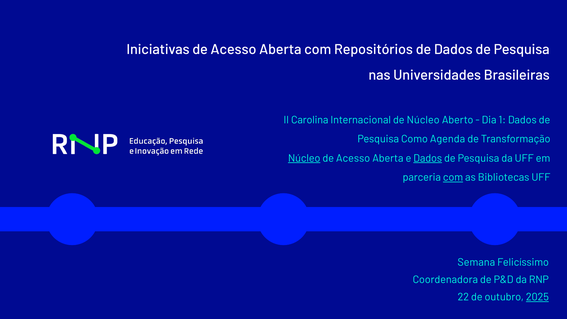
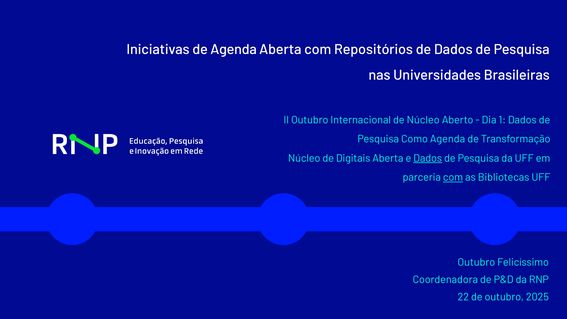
Iniciativas de Acesso: Acesso -> Agenda
II Carolina: Carolina -> Outubro
Núcleo at (304, 158) underline: present -> none
Acesso at (353, 158): Acesso -> Digitais
Semana at (476, 262): Semana -> Outubro
2025 underline: present -> none
